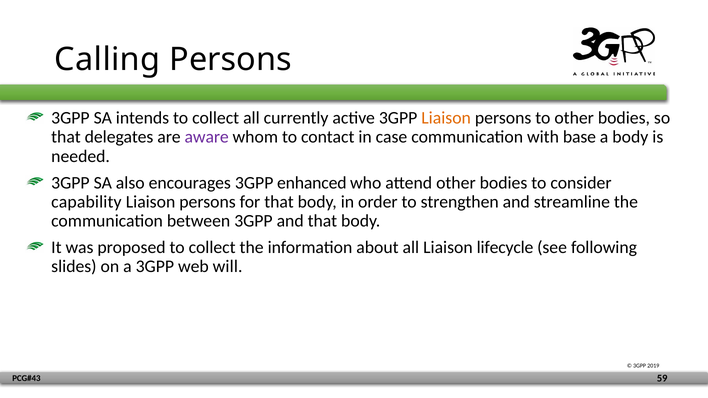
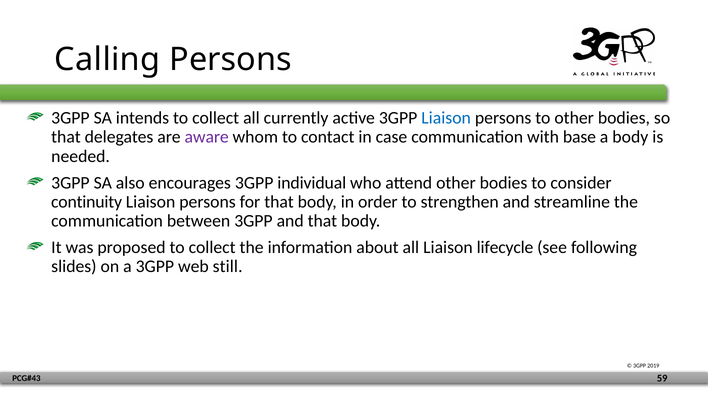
Liaison at (446, 118) colour: orange -> blue
enhanced: enhanced -> individual
capability: capability -> continuity
will: will -> still
